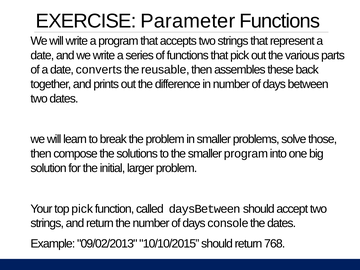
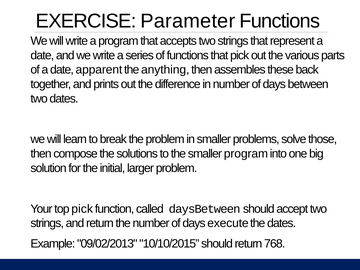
converts: converts -> apparent
reusable: reusable -> anything
console: console -> execute
